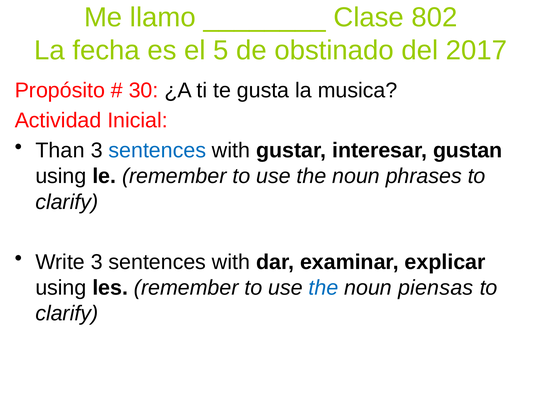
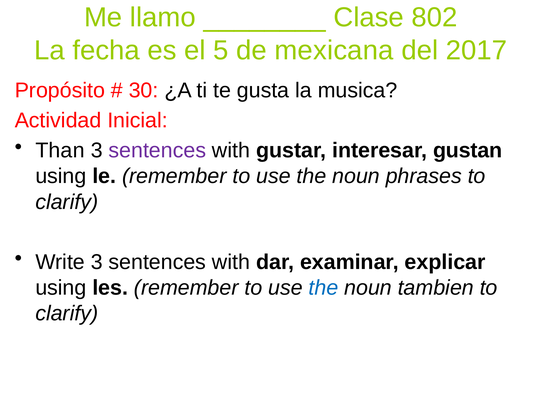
obstinado: obstinado -> mexicana
sentences at (157, 151) colour: blue -> purple
piensas: piensas -> tambien
